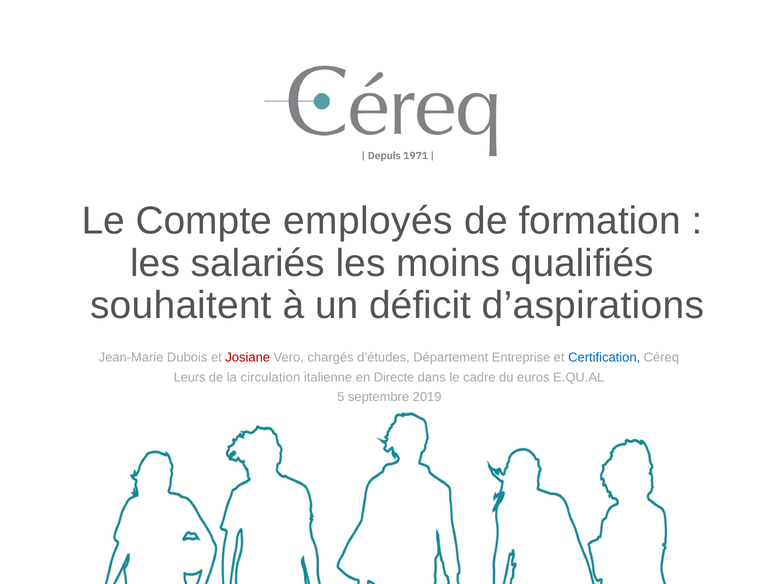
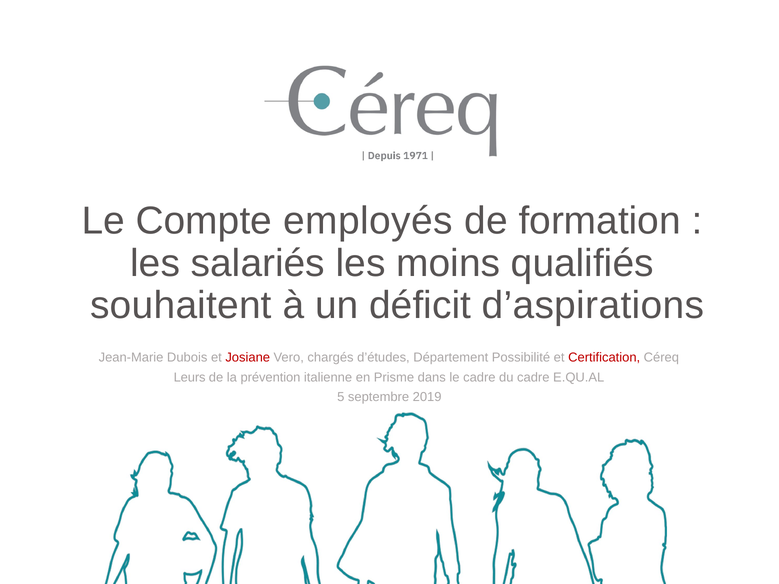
Entreprise: Entreprise -> Possibilité
Certification colour: blue -> red
circulation: circulation -> prévention
Directe: Directe -> Prisme
du euros: euros -> cadre
